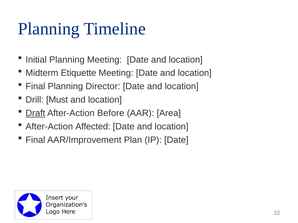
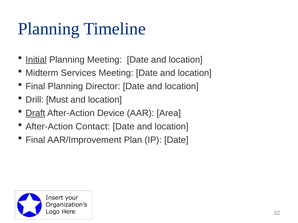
Initial underline: none -> present
Etiquette: Etiquette -> Services
Before: Before -> Device
Affected: Affected -> Contact
